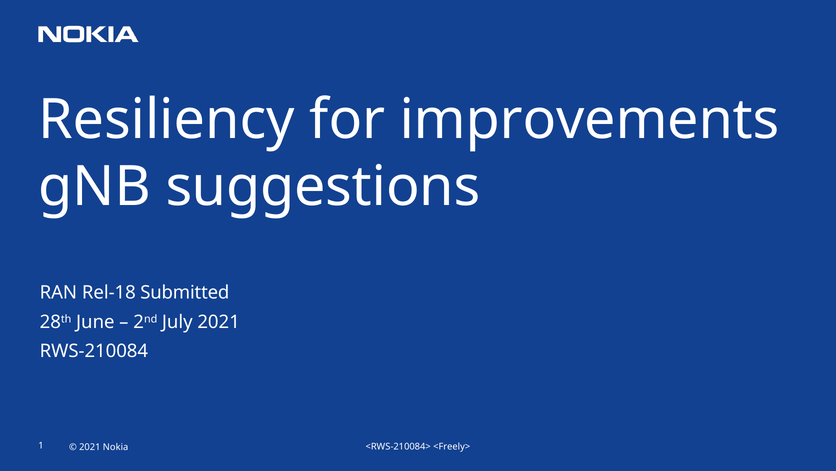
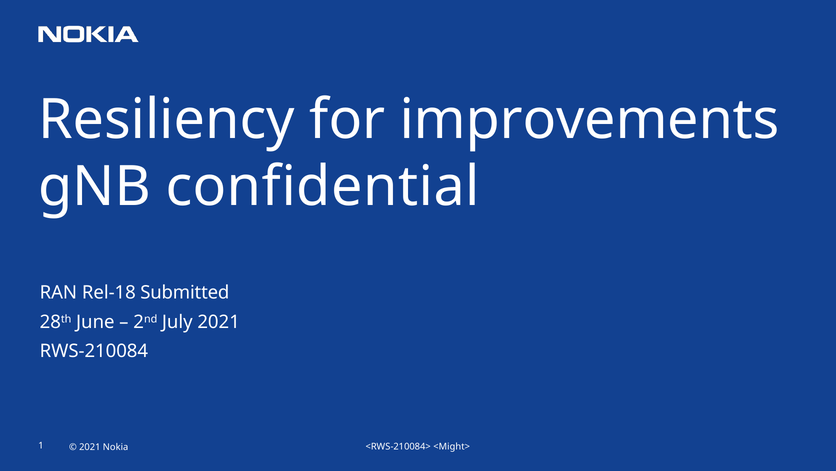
suggestions: suggestions -> confidential
<Freely>: <Freely> -> <Might>
